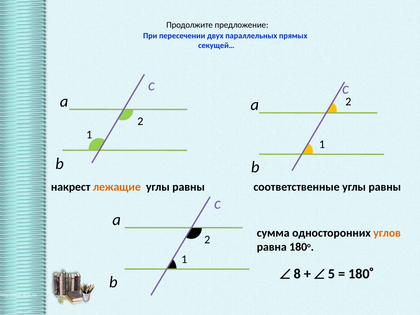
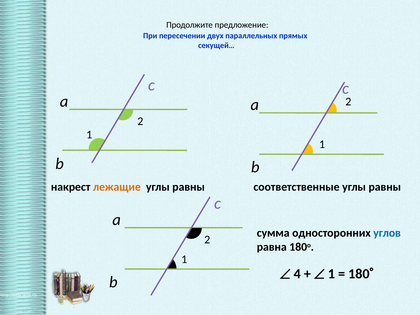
углов colour: orange -> blue
8: 8 -> 4
5 at (331, 274): 5 -> 1
